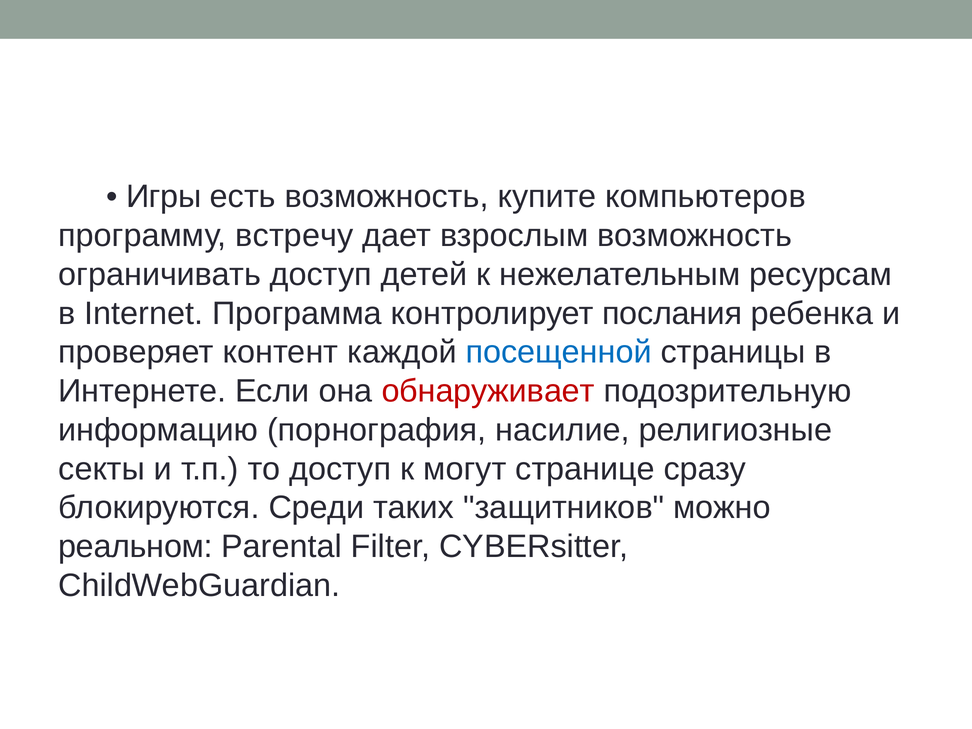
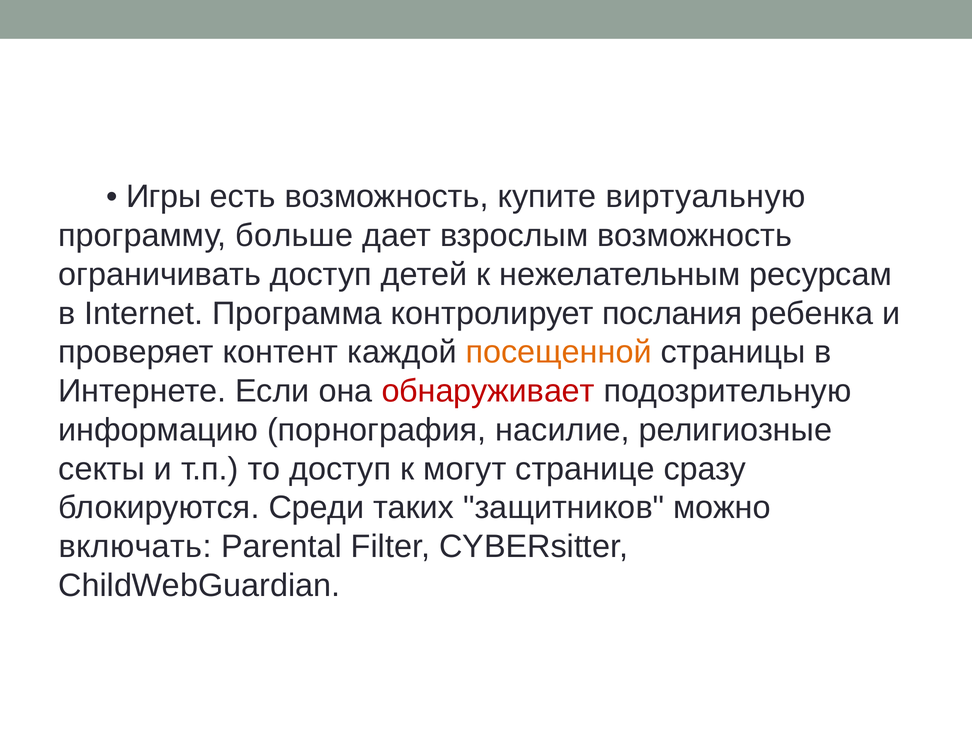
компьютеров: компьютеров -> виртуальную
встречу: встречу -> больше
посещенной colour: blue -> orange
реальном: реальном -> включать
